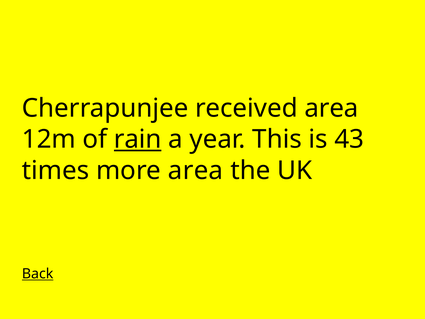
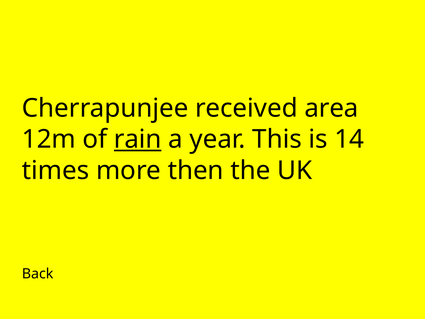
43: 43 -> 14
more area: area -> then
Back underline: present -> none
